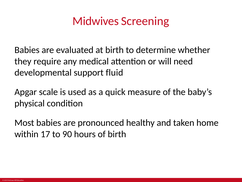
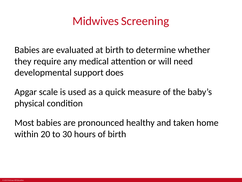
fluid: fluid -> does
17: 17 -> 20
90: 90 -> 30
